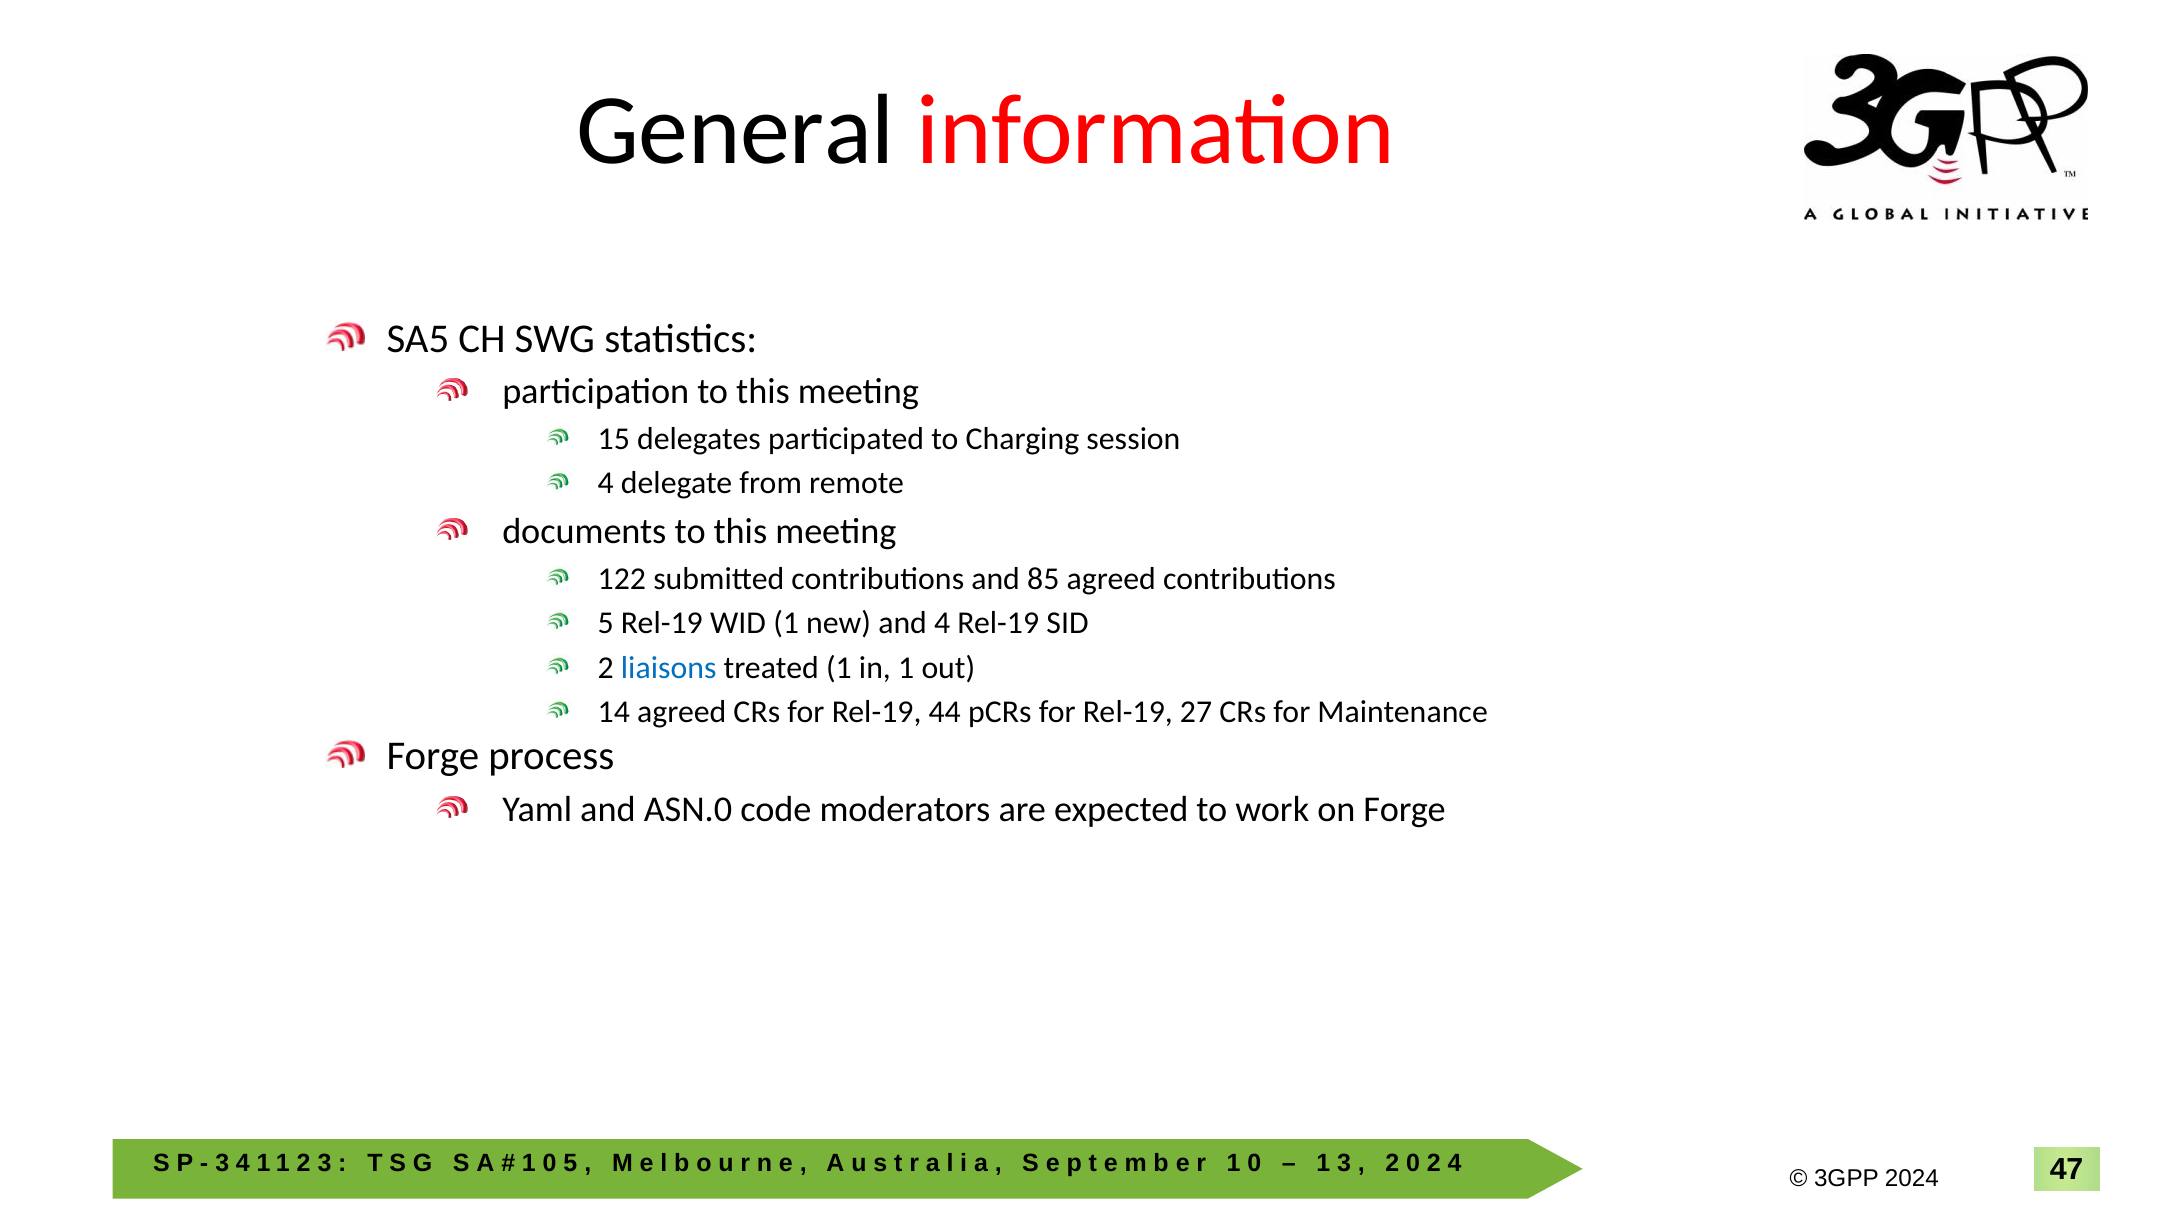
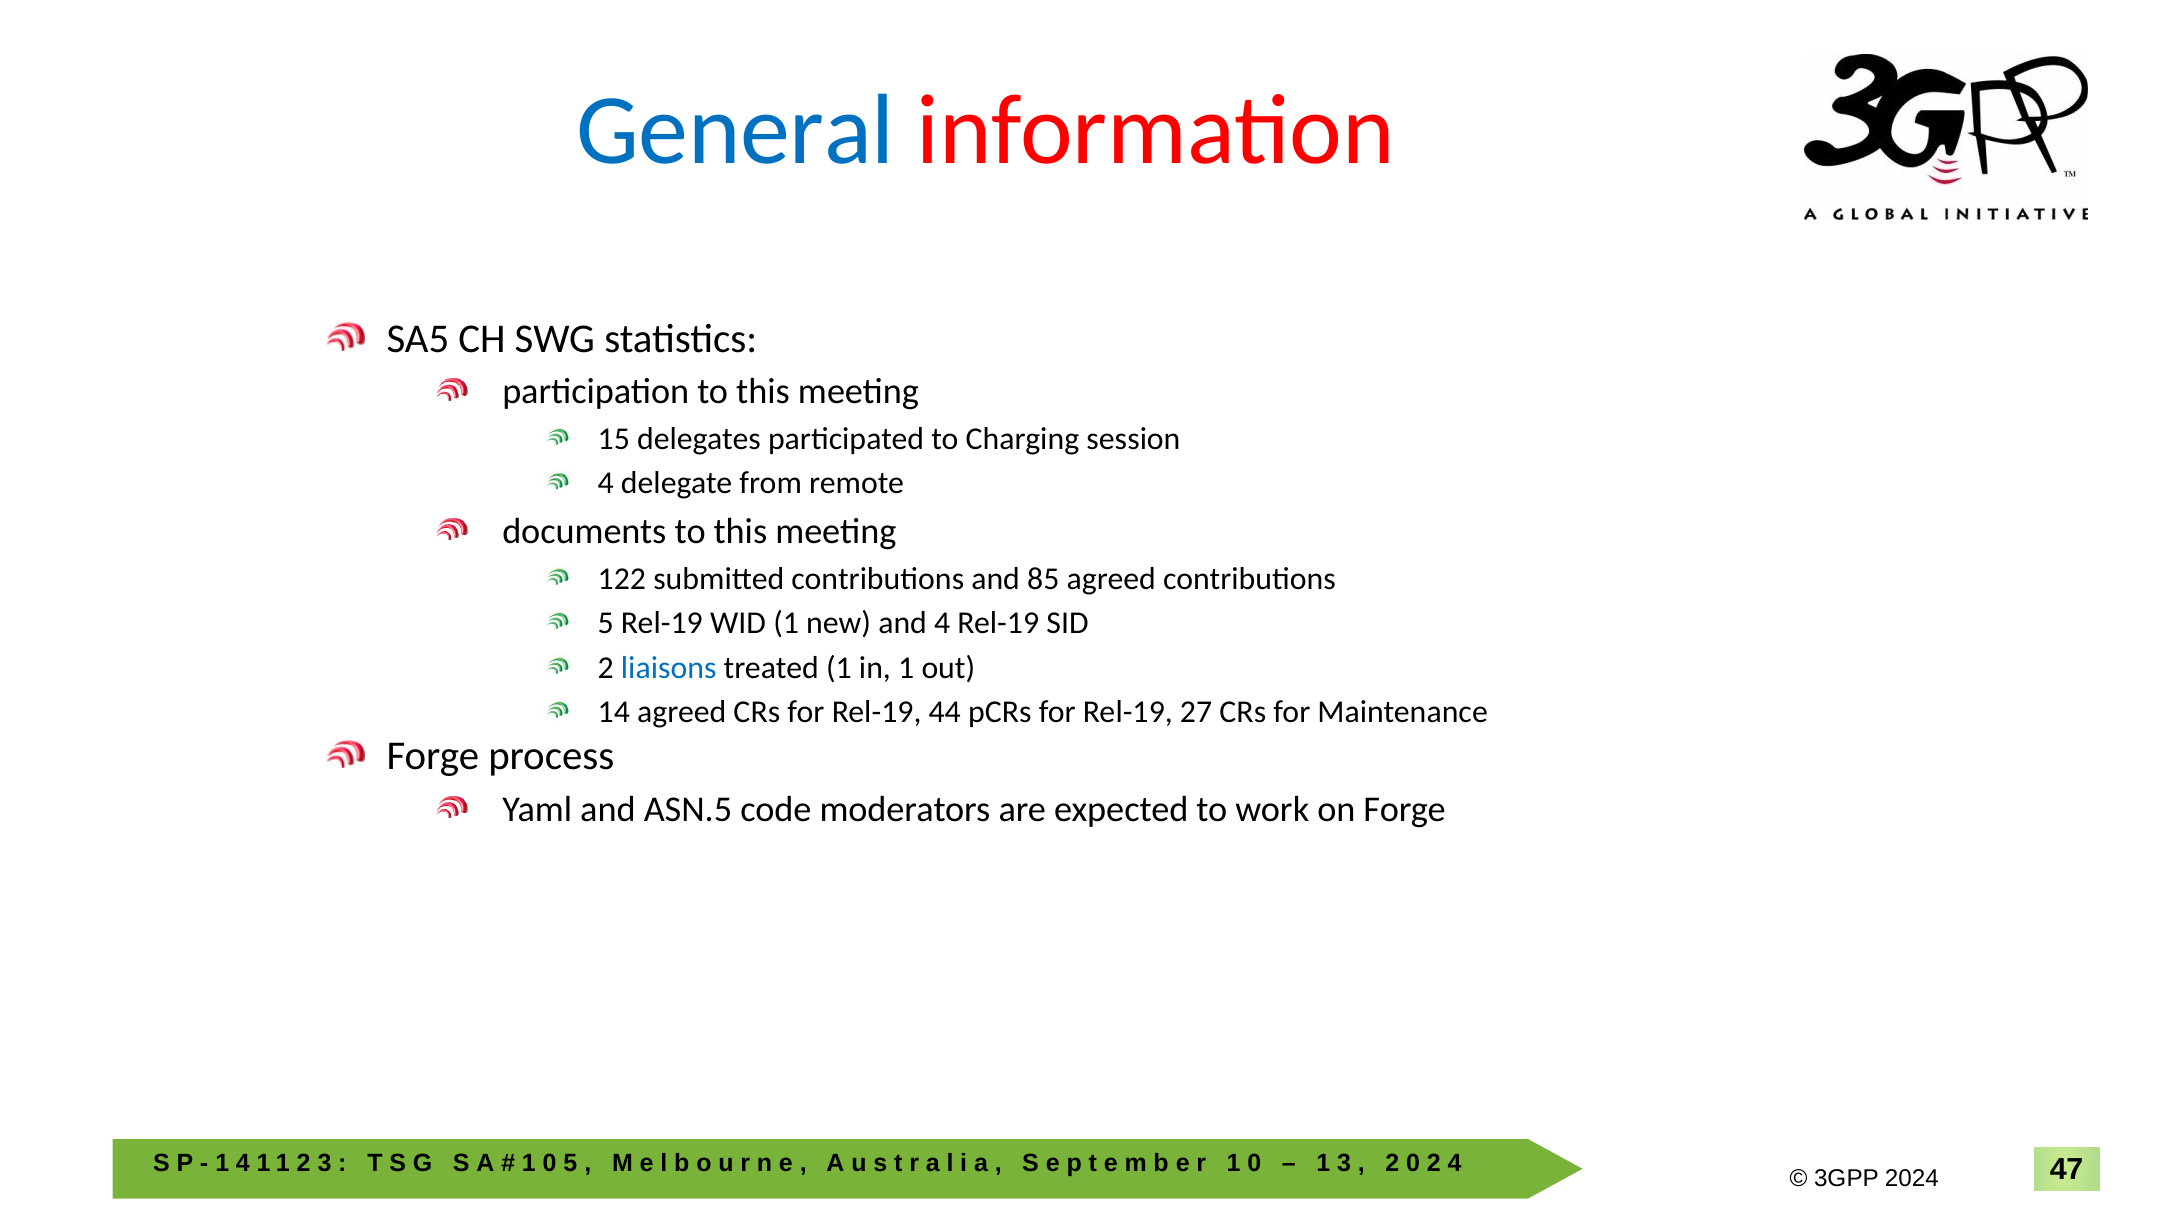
General colour: black -> blue
ASN.0: ASN.0 -> ASN.5
3 at (222, 1164): 3 -> 1
